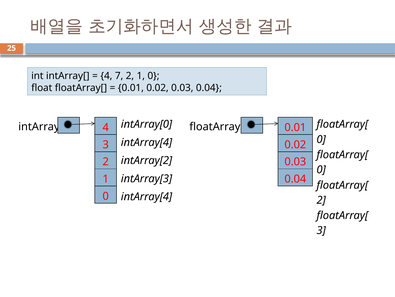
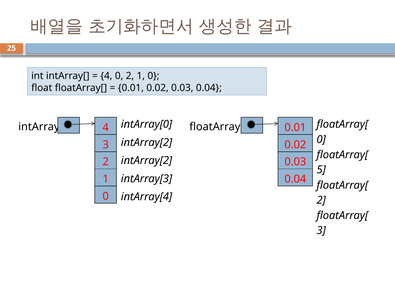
4 7: 7 -> 0
intArray[4 at (147, 142): intArray[4 -> intArray[2
0 at (321, 169): 0 -> 5
